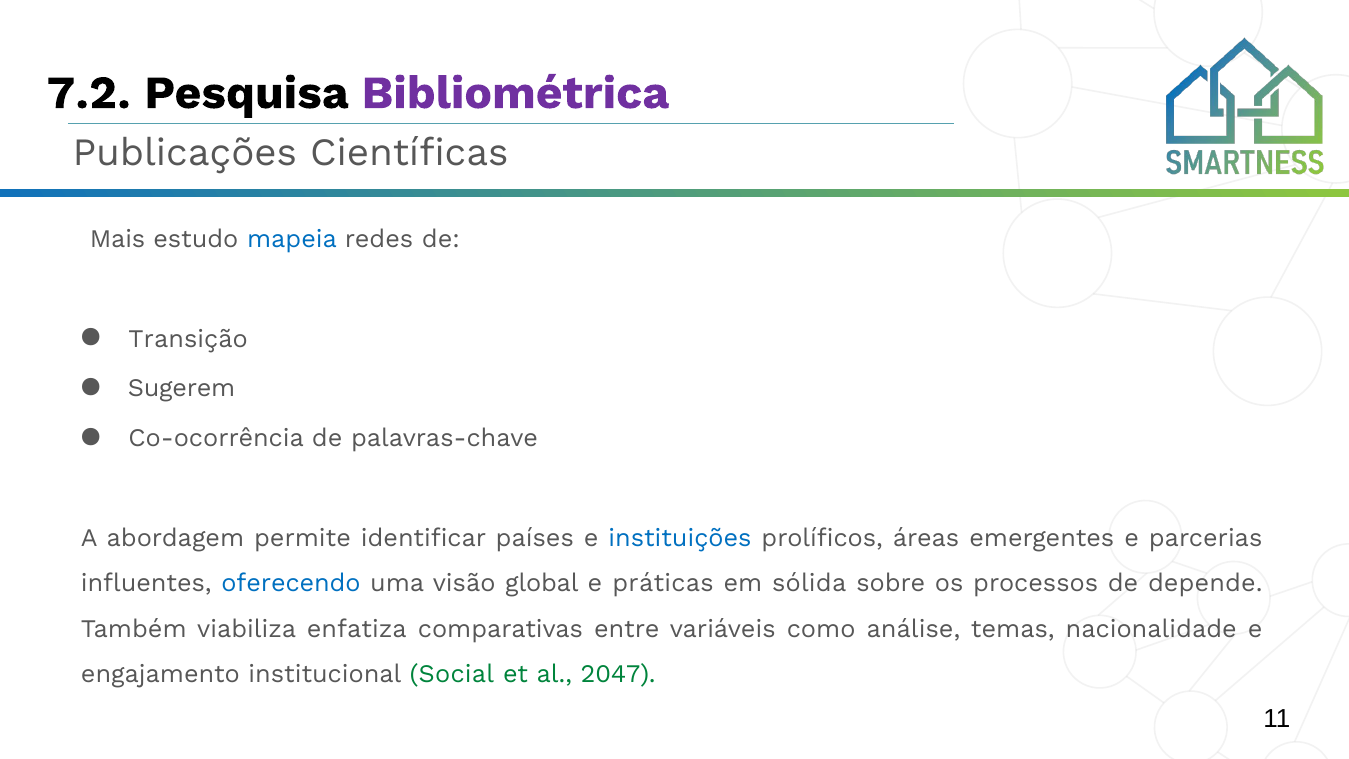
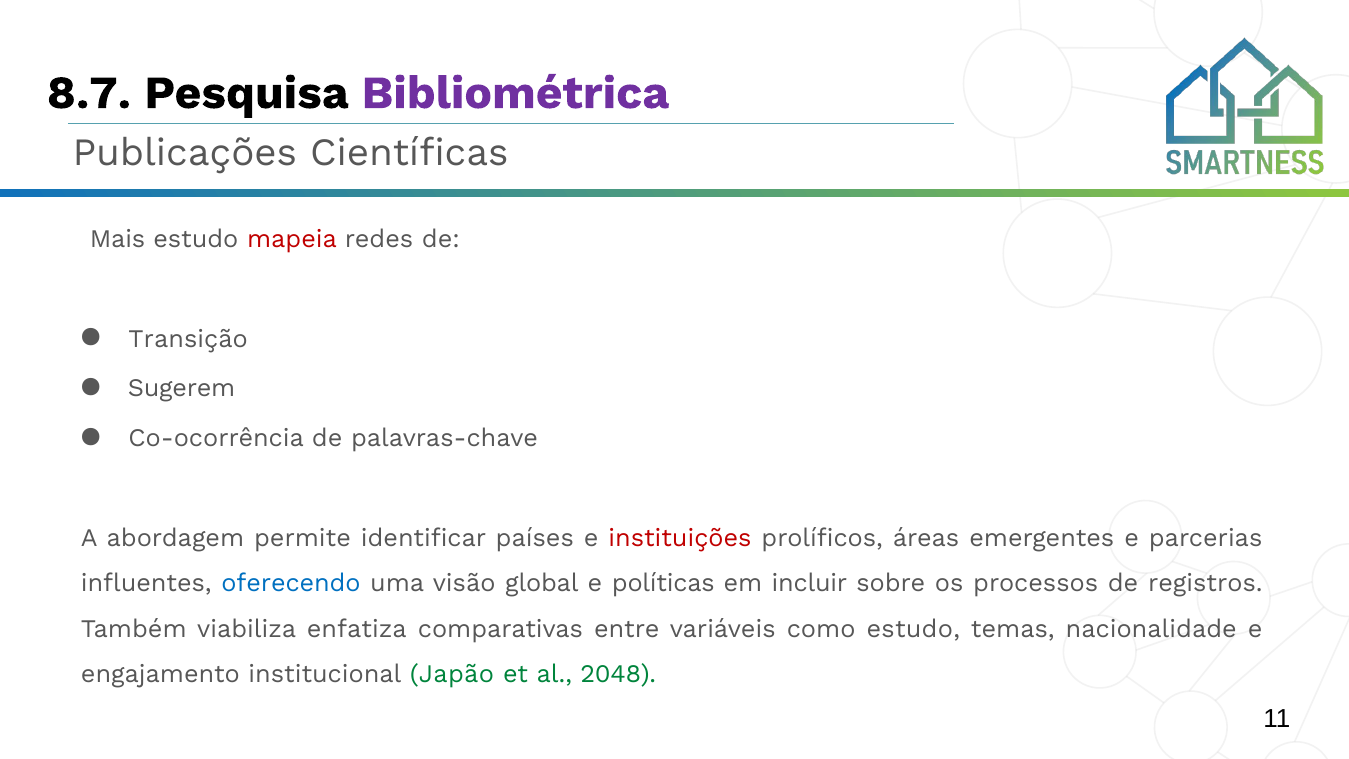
7.2: 7.2 -> 8.7
mapeia colour: blue -> red
instituições colour: blue -> red
práticas: práticas -> políticas
sólida: sólida -> incluir
depende: depende -> registros
como análise: análise -> estudo
Social: Social -> Japão
2047: 2047 -> 2048
